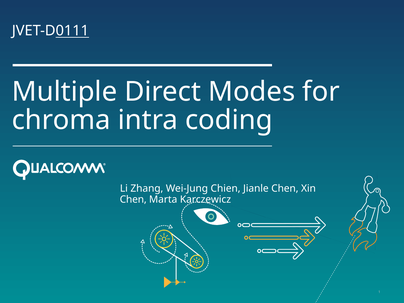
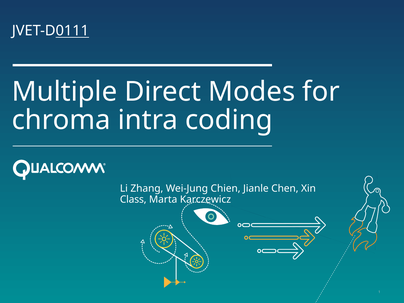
Chen at (133, 200): Chen -> Class
